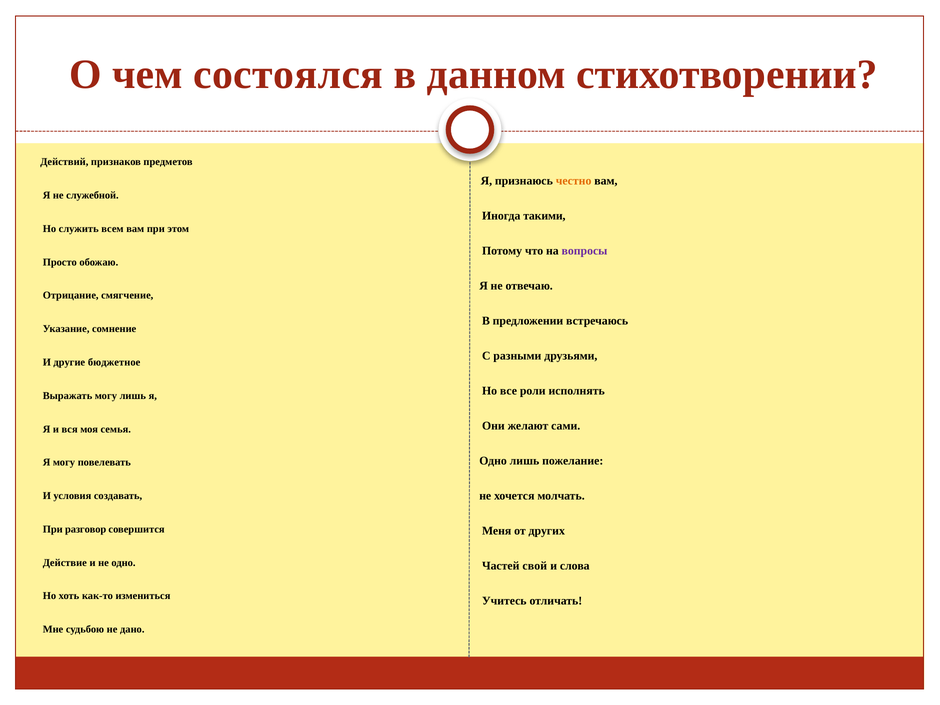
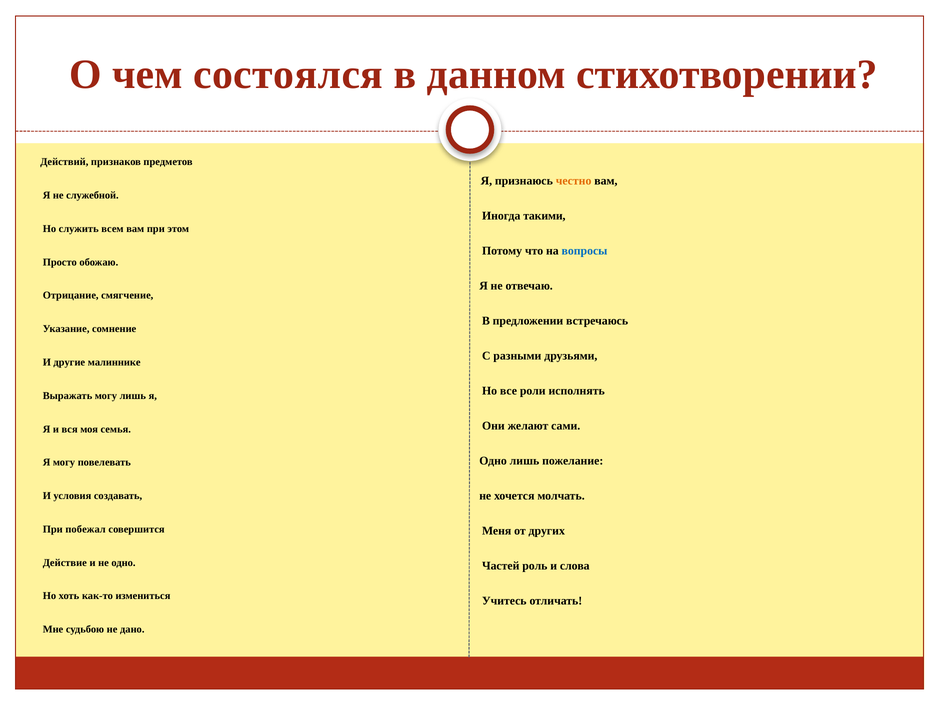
вопросы colour: purple -> blue
бюджетное: бюджетное -> малиннике
разговор: разговор -> побежал
свой: свой -> роль
